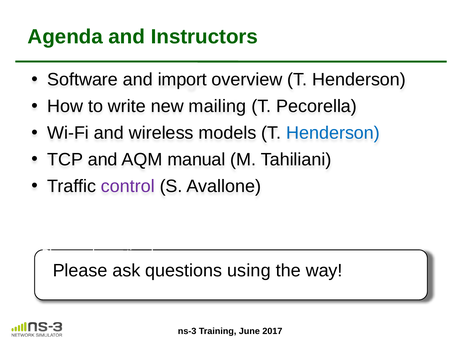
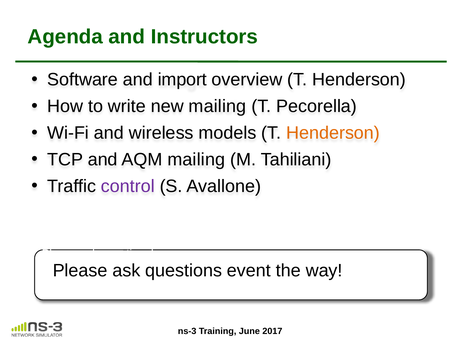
Henderson at (333, 133) colour: blue -> orange
AQM manual: manual -> mailing
using: using -> event
